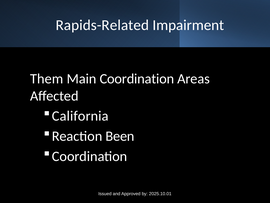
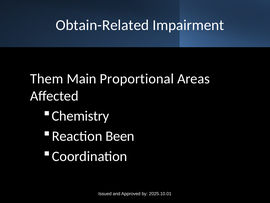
Rapids-Related: Rapids-Related -> Obtain-Related
Main Coordination: Coordination -> Proportional
California: California -> Chemistry
